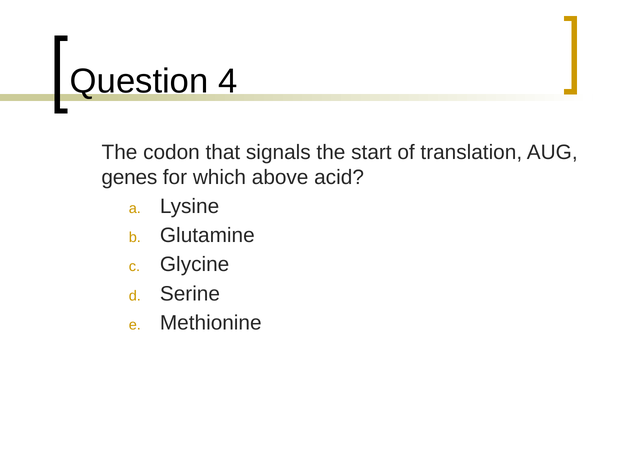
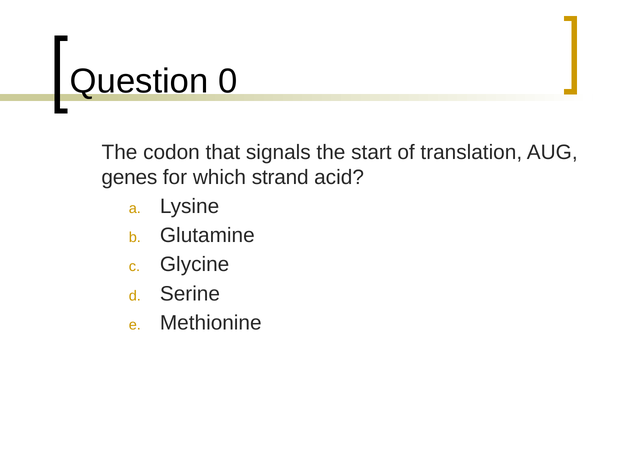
4: 4 -> 0
above: above -> strand
